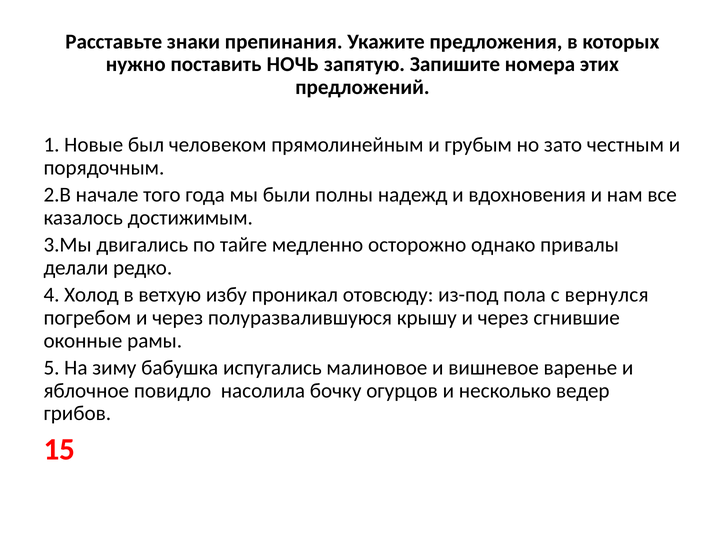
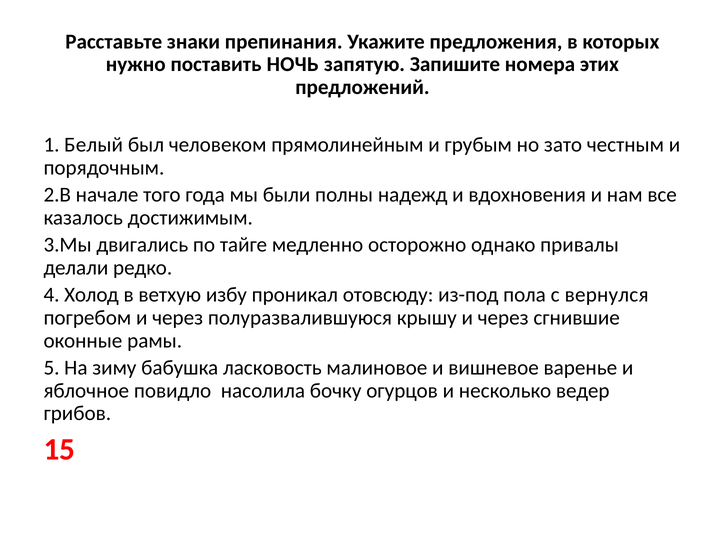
Новые: Новые -> Белый
испугались: испугались -> ласковость
